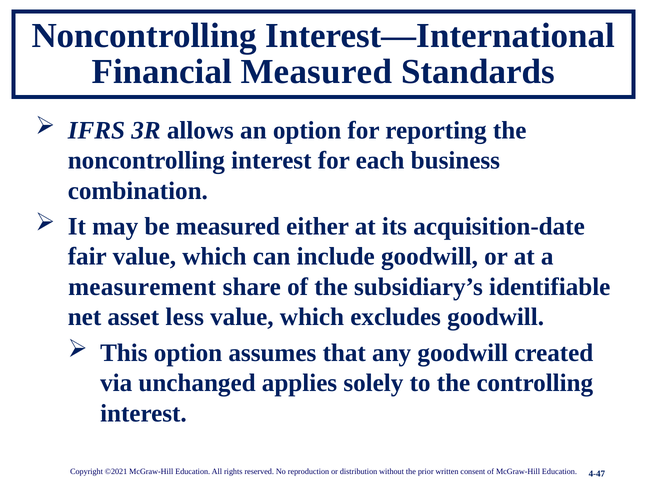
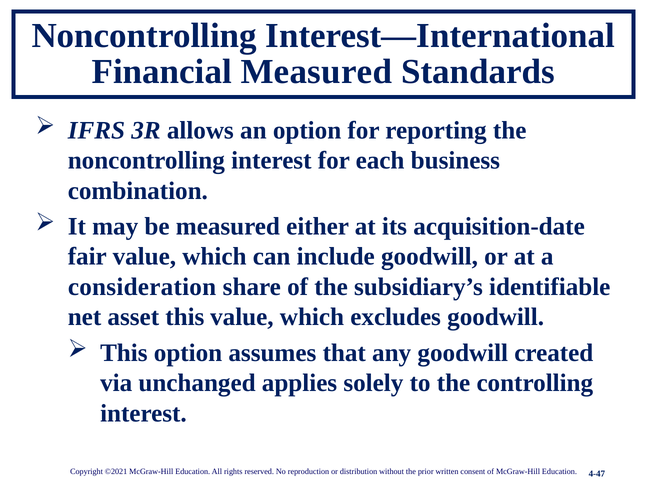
measurement: measurement -> consideration
asset less: less -> this
